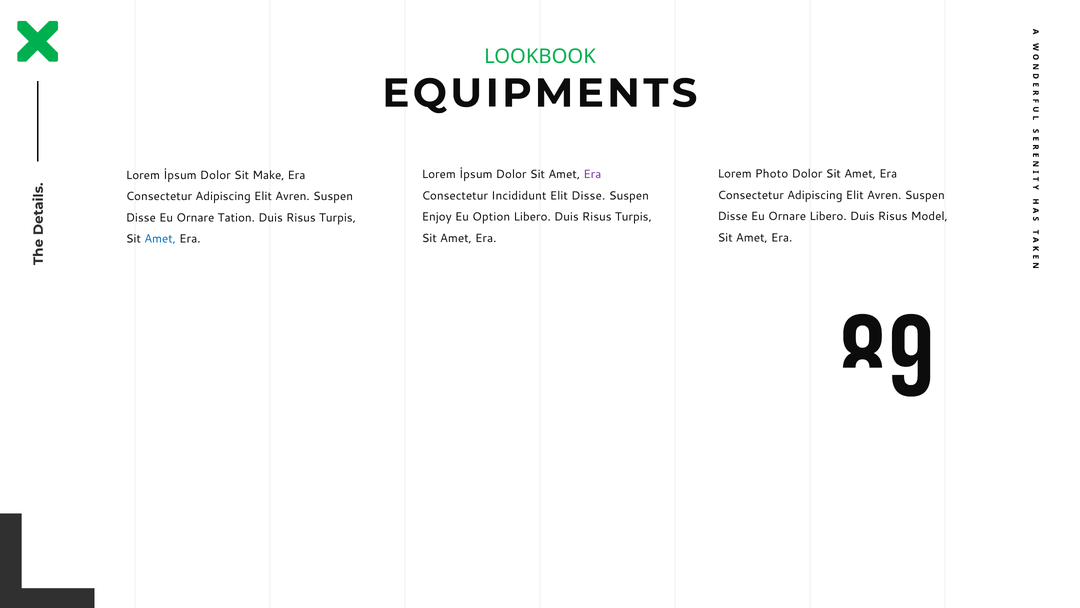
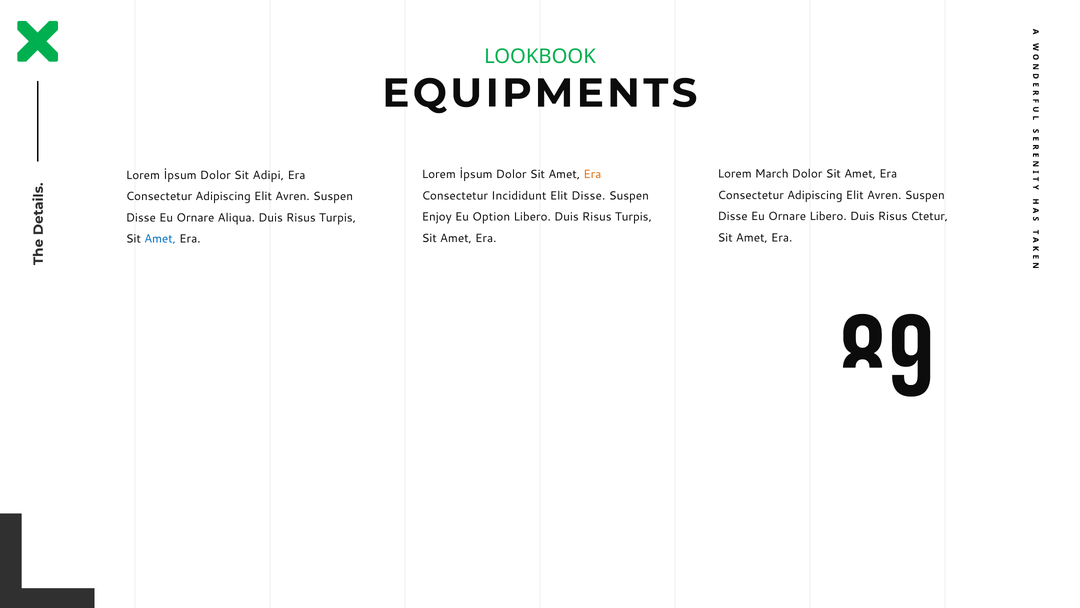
Photo: Photo -> March
Era at (592, 174) colour: purple -> orange
Make: Make -> Adipi
Model: Model -> Ctetur
Tation: Tation -> Aliqua
